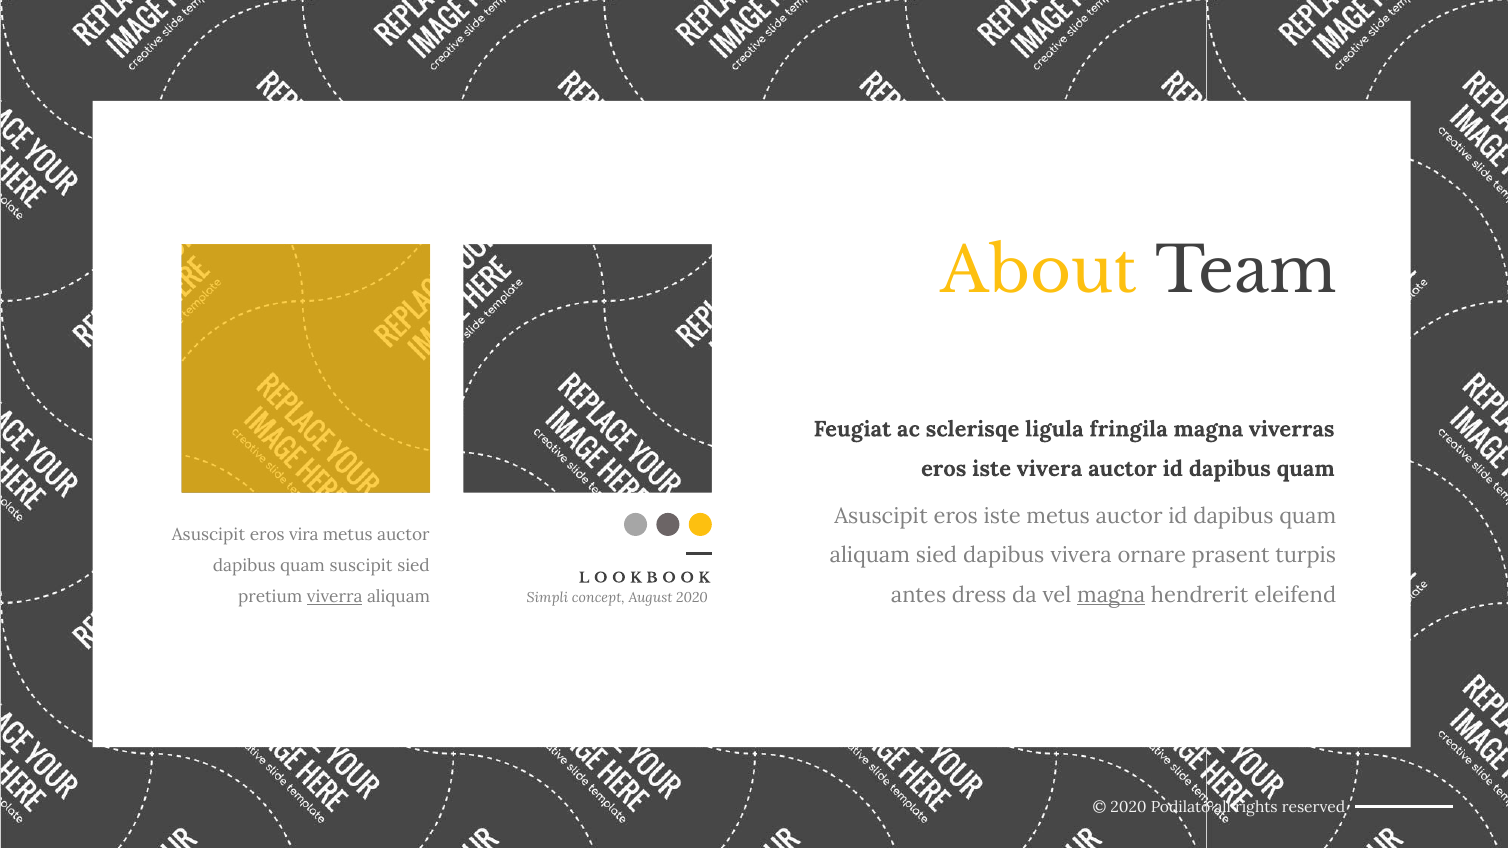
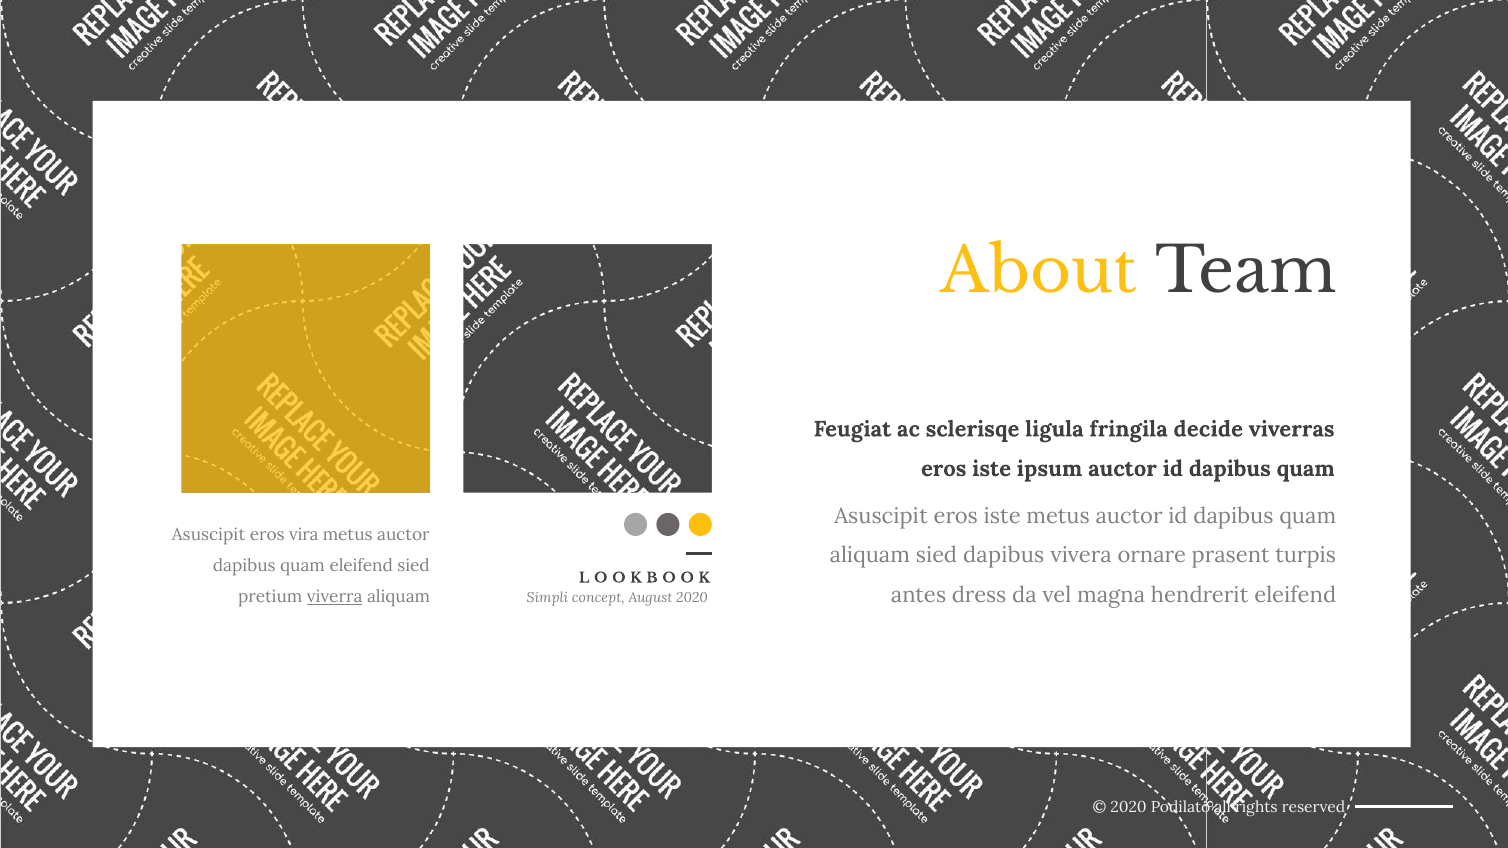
fringila magna: magna -> decide
iste vivera: vivera -> ipsum
quam suscipit: suscipit -> eleifend
magna at (1111, 595) underline: present -> none
